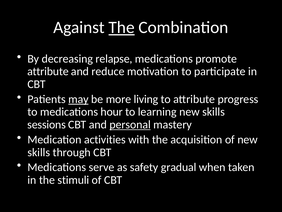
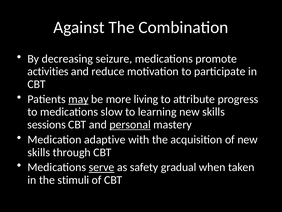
The at (122, 27) underline: present -> none
relapse: relapse -> seizure
attribute at (48, 71): attribute -> activities
hour: hour -> slow
activities: activities -> adaptive
serve underline: none -> present
